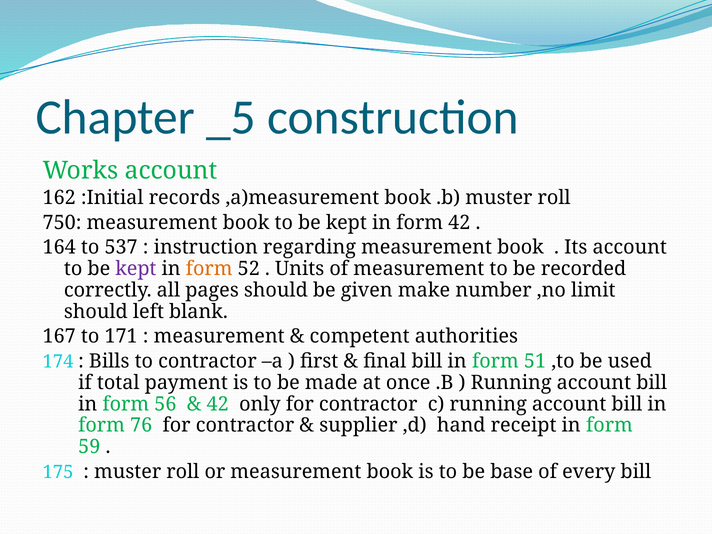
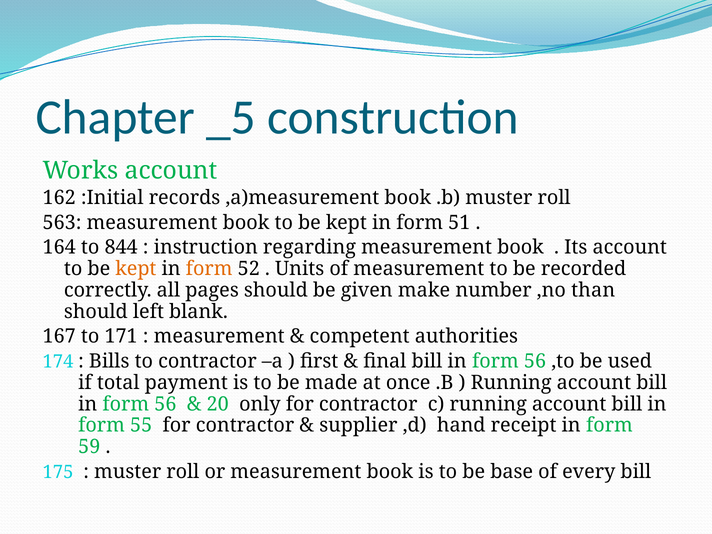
750: 750 -> 563
form 42: 42 -> 51
537: 537 -> 844
kept at (136, 269) colour: purple -> orange
limit: limit -> than
51 at (535, 361): 51 -> 56
42 at (218, 404): 42 -> 20
76: 76 -> 55
